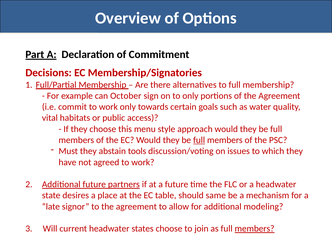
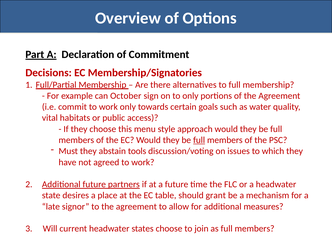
same: same -> grant
modeling: modeling -> measures
members at (255, 229) underline: present -> none
